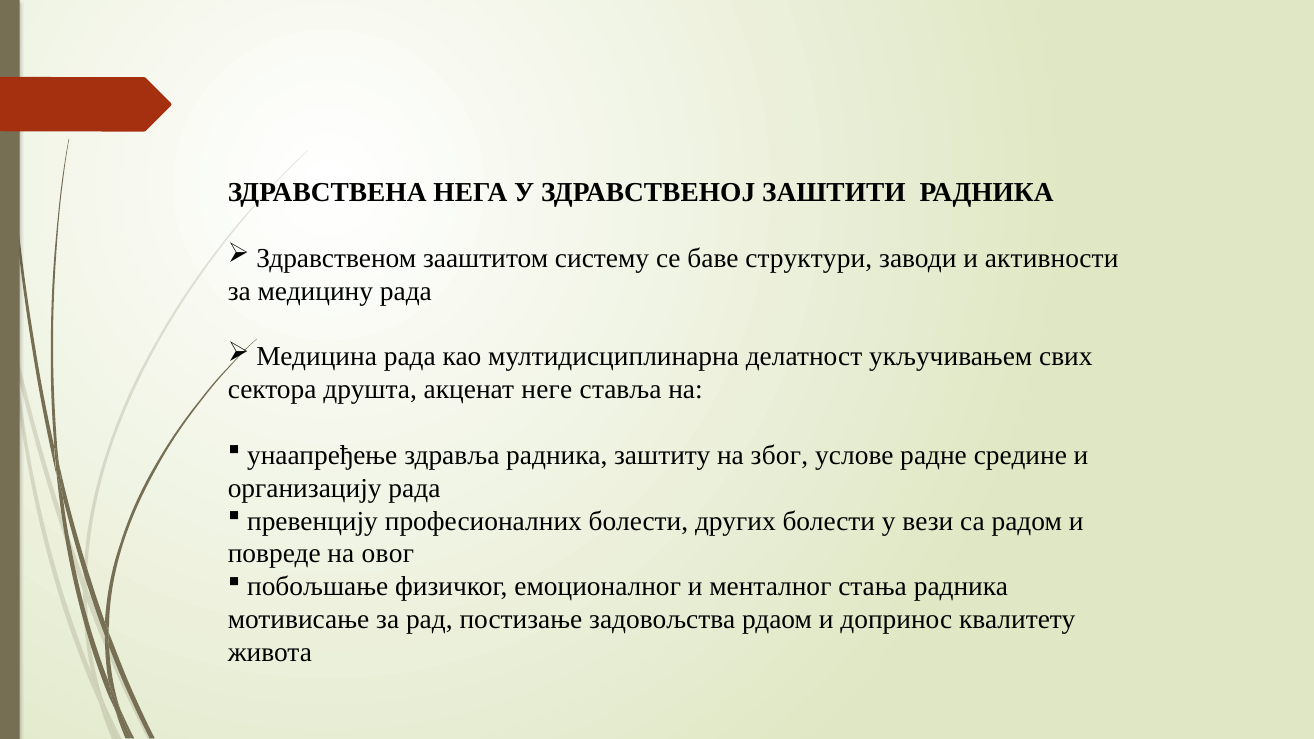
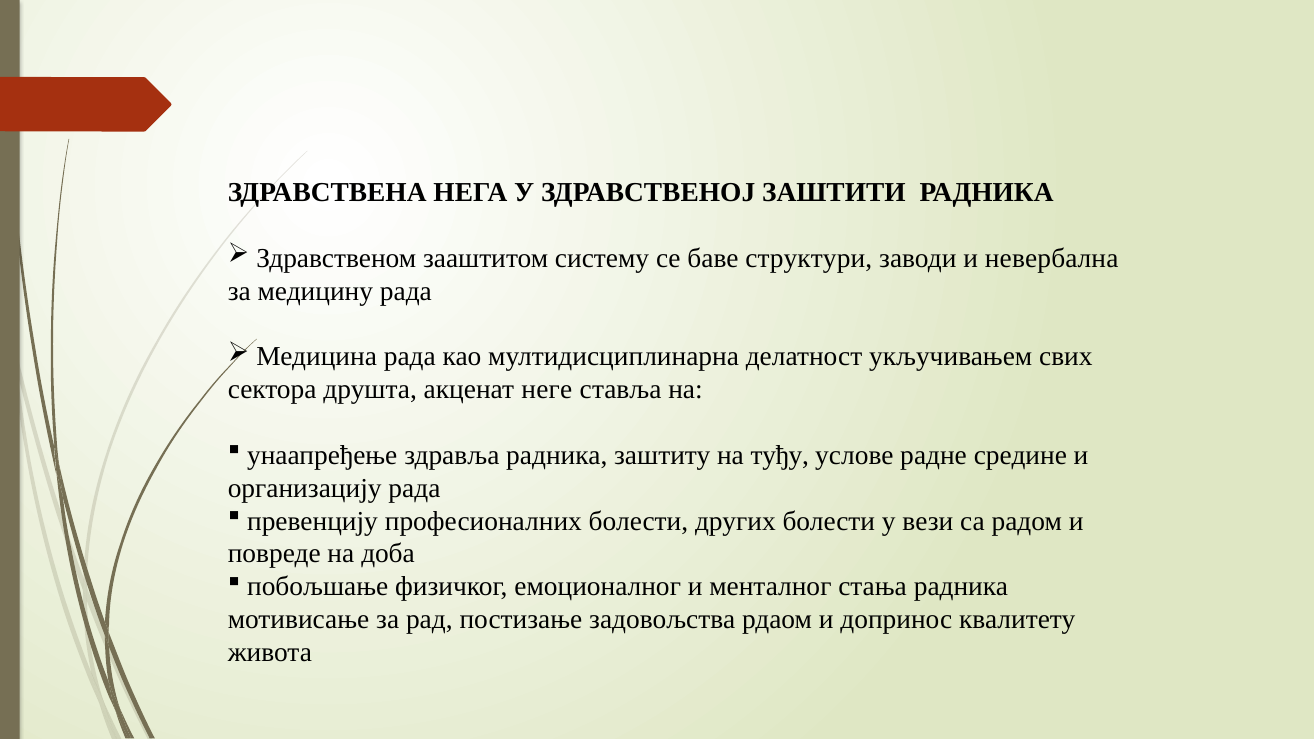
активности: активности -> невербална
због: због -> туђу
овог: овог -> доба
